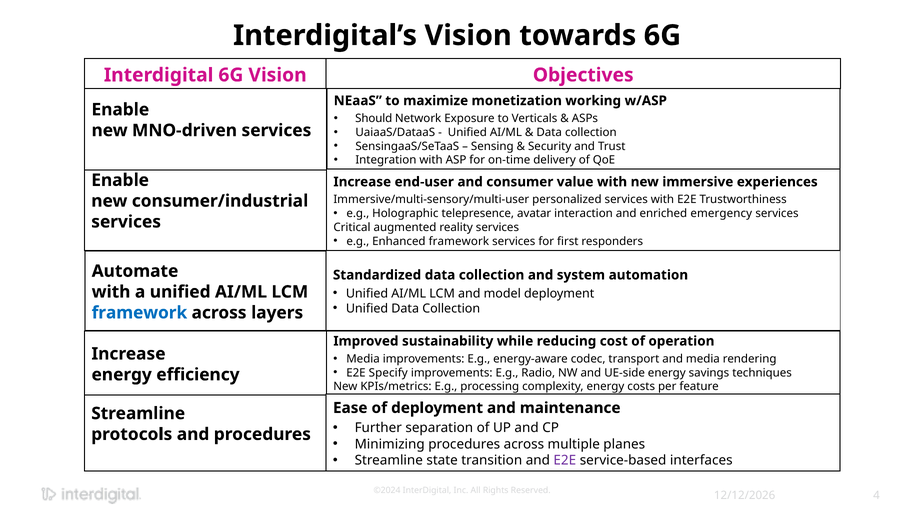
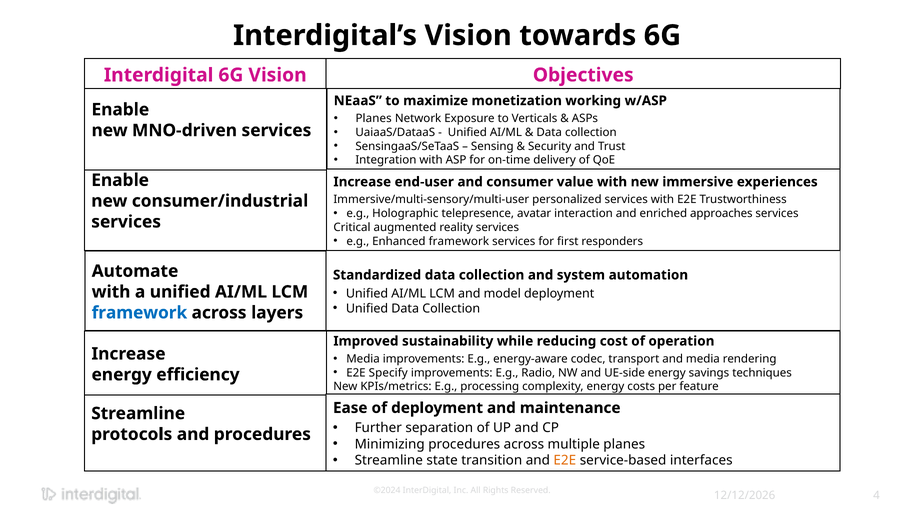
Should at (374, 118): Should -> Planes
emergency: emergency -> approaches
E2E at (565, 460) colour: purple -> orange
